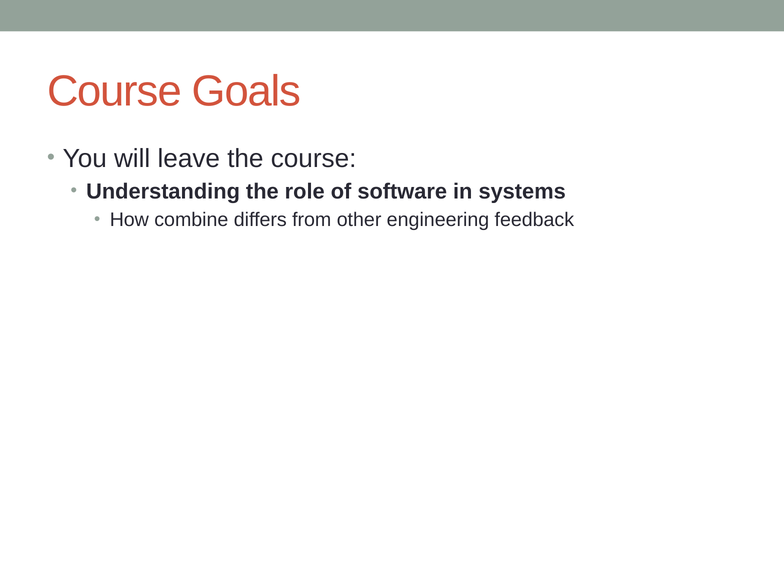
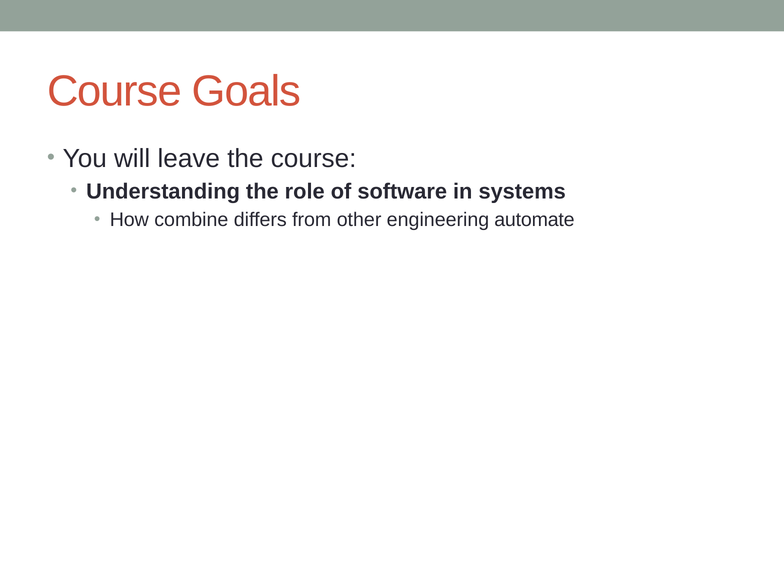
feedback: feedback -> automate
